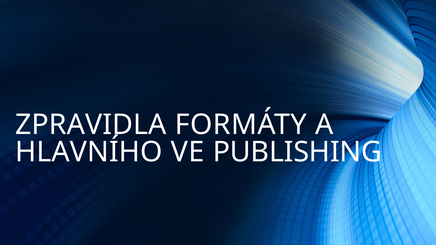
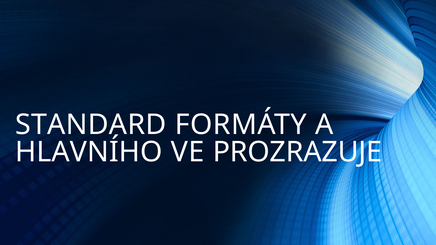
ZPRAVIDLA: ZPRAVIDLA -> STANDARD
PUBLISHING: PUBLISHING -> PROZRAZUJE
